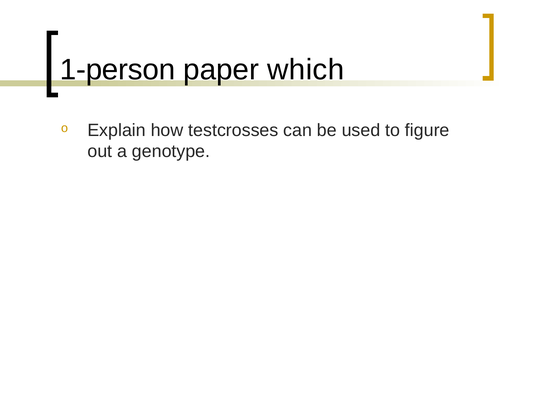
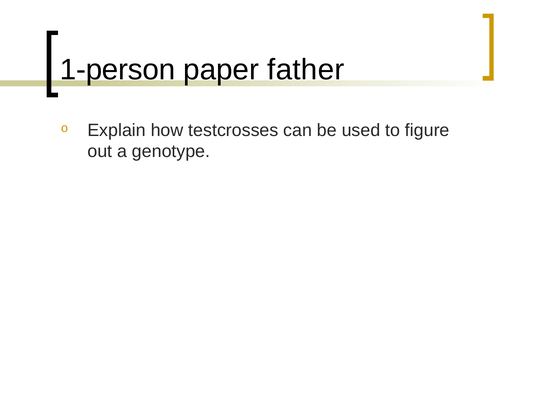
which: which -> father
